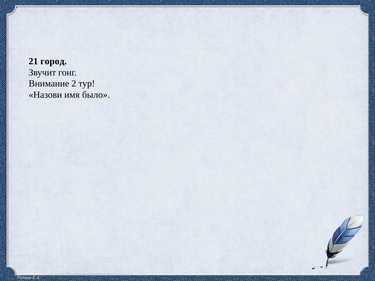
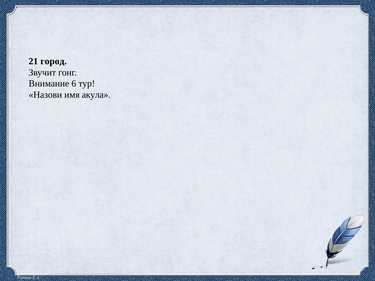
2: 2 -> 6
было: было -> акула
